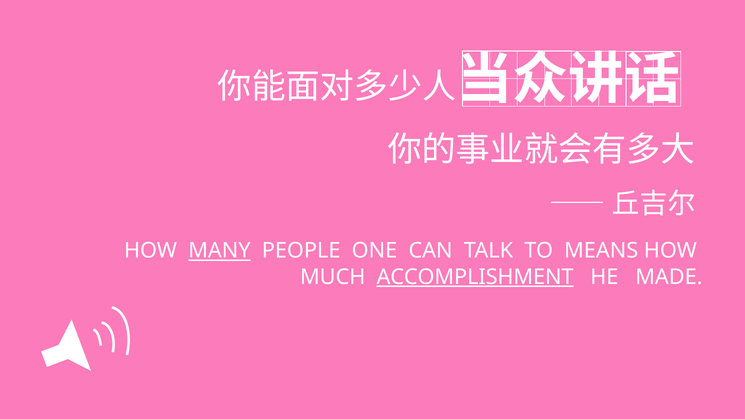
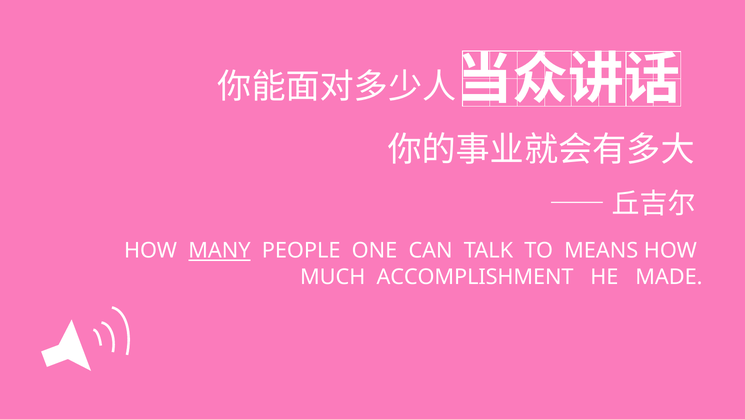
ACCOMPLISHMENT underline: present -> none
